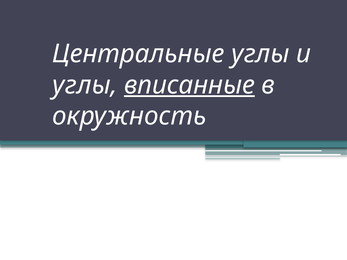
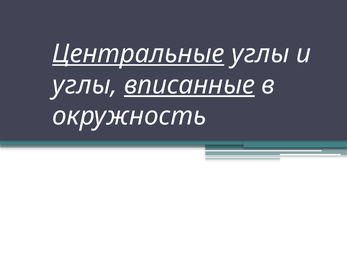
Центральные underline: none -> present
